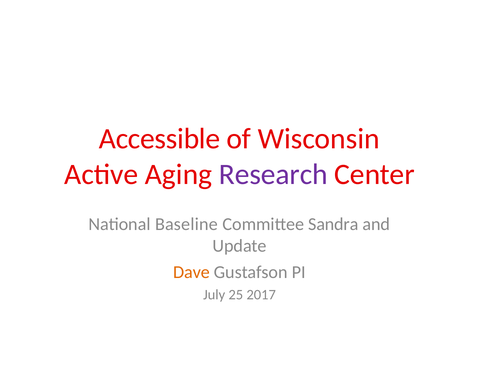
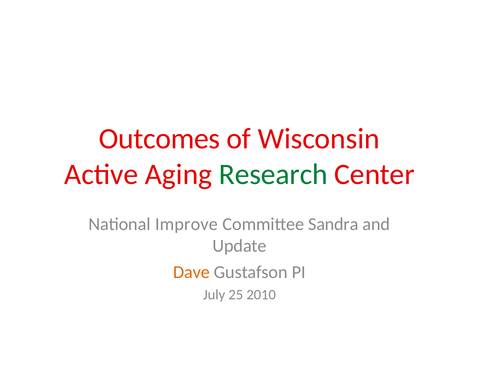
Accessible: Accessible -> Outcomes
Research colour: purple -> green
Baseline: Baseline -> Improve
2017: 2017 -> 2010
